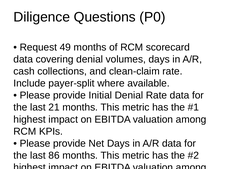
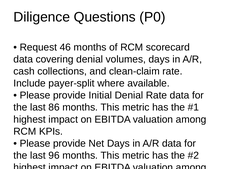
49: 49 -> 46
21: 21 -> 86
86: 86 -> 96
